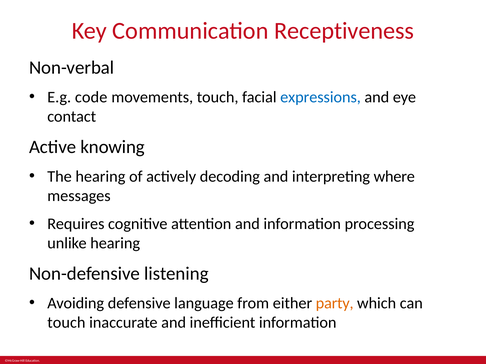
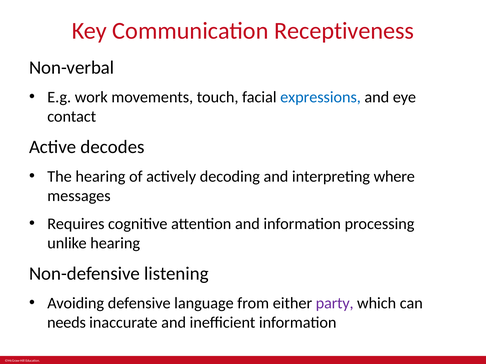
code: code -> work
knowing: knowing -> decodes
party colour: orange -> purple
touch at (66, 323): touch -> needs
